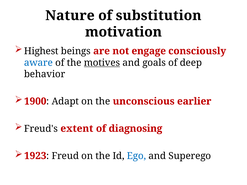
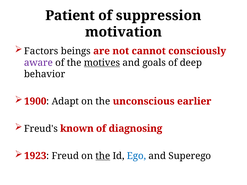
Nature: Nature -> Patient
substitution: substitution -> suppression
Highest: Highest -> Factors
engage: engage -> cannot
aware colour: blue -> purple
extent: extent -> known
the at (103, 156) underline: none -> present
